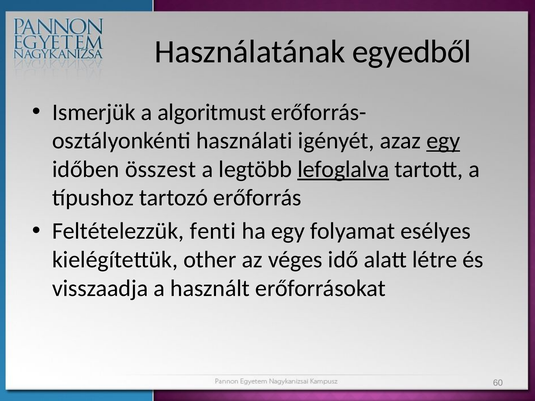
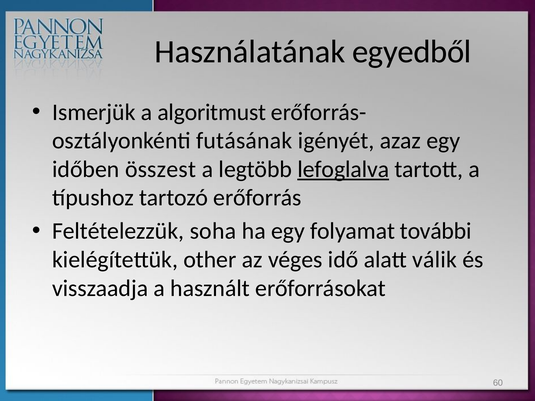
használati: használati -> futásának
egy at (443, 141) underline: present -> none
fenti: fenti -> soha
esélyes: esélyes -> további
létre: létre -> válik
